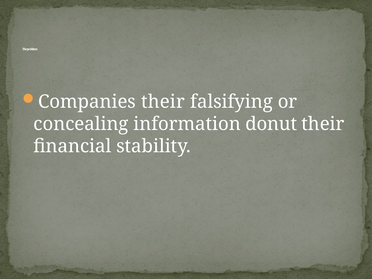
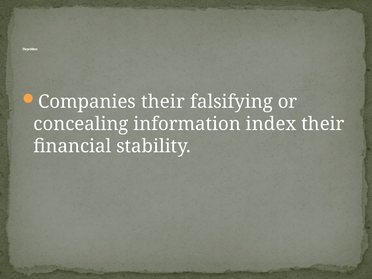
donut: donut -> index
